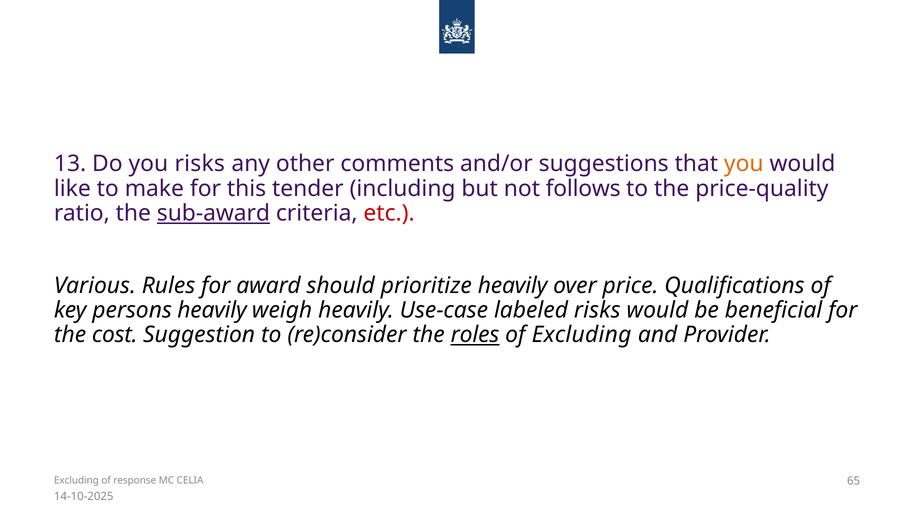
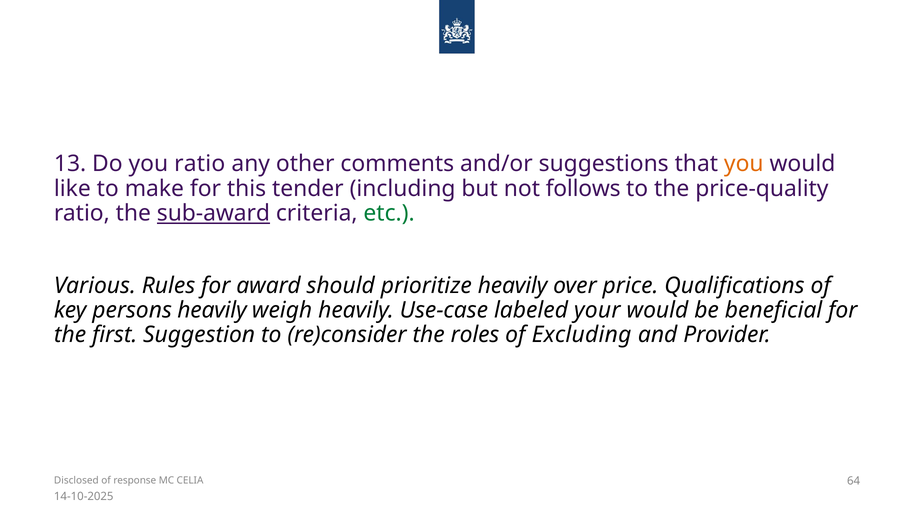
you risks: risks -> ratio
etc colour: red -> green
labeled risks: risks -> your
cost: cost -> first
roles underline: present -> none
Excluding at (76, 480): Excluding -> Disclosed
65: 65 -> 64
